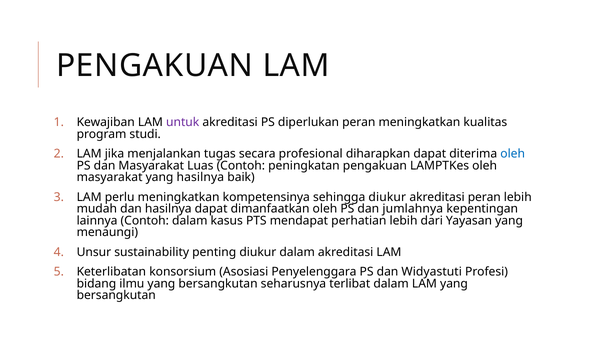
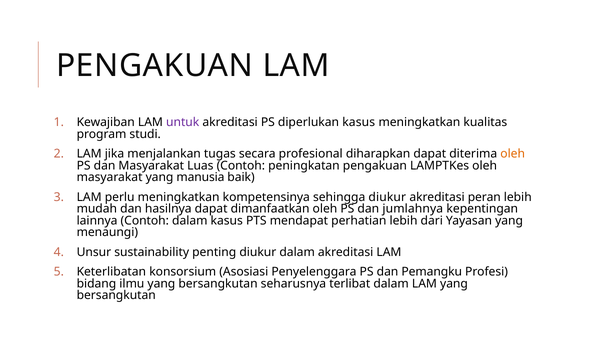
diperlukan peran: peran -> kasus
oleh at (513, 154) colour: blue -> orange
yang hasilnya: hasilnya -> manusia
Widyastuti: Widyastuti -> Pemangku
